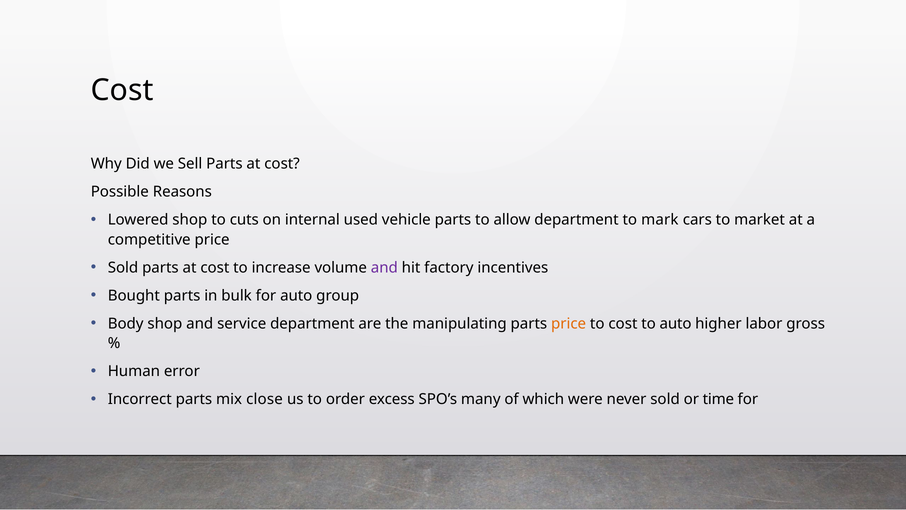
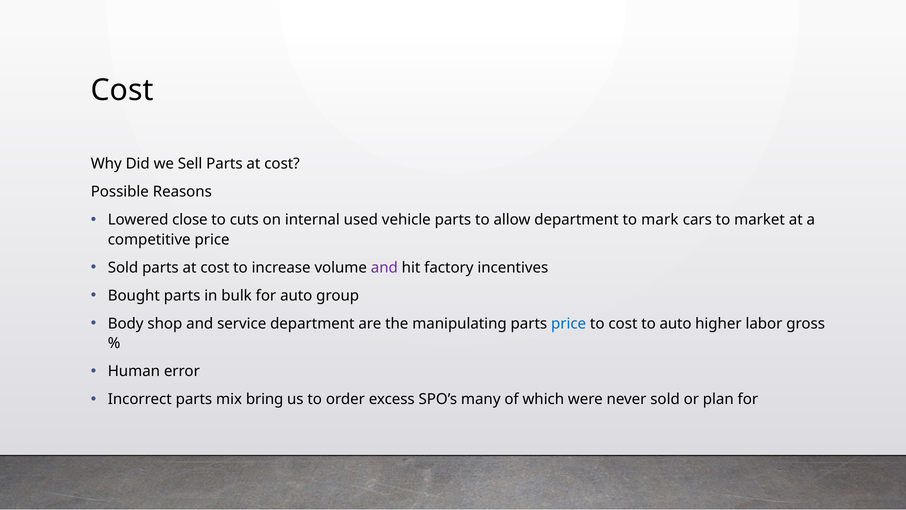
Lowered shop: shop -> close
price at (569, 324) colour: orange -> blue
close: close -> bring
time: time -> plan
